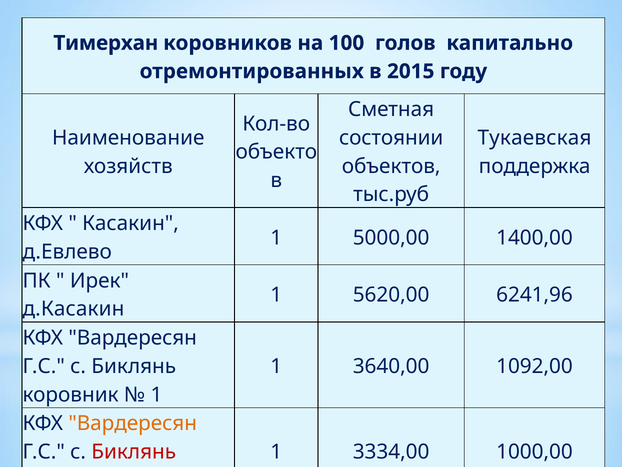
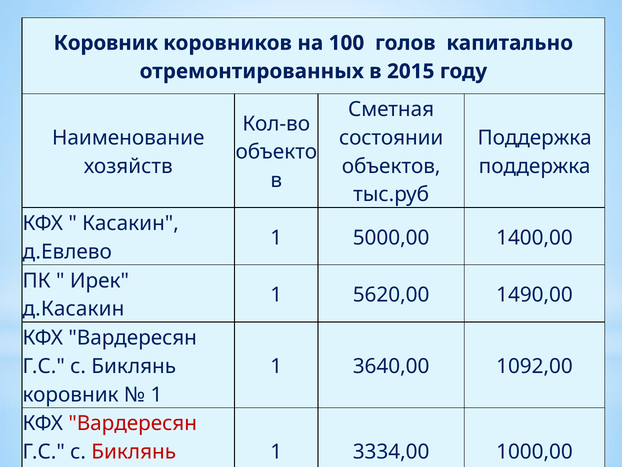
Тимерхан at (106, 43): Тимерхан -> Коровник
Тукаевская at (535, 138): Тукаевская -> Поддержка
6241,96: 6241,96 -> 1490,00
Вардересян at (133, 423) colour: orange -> red
